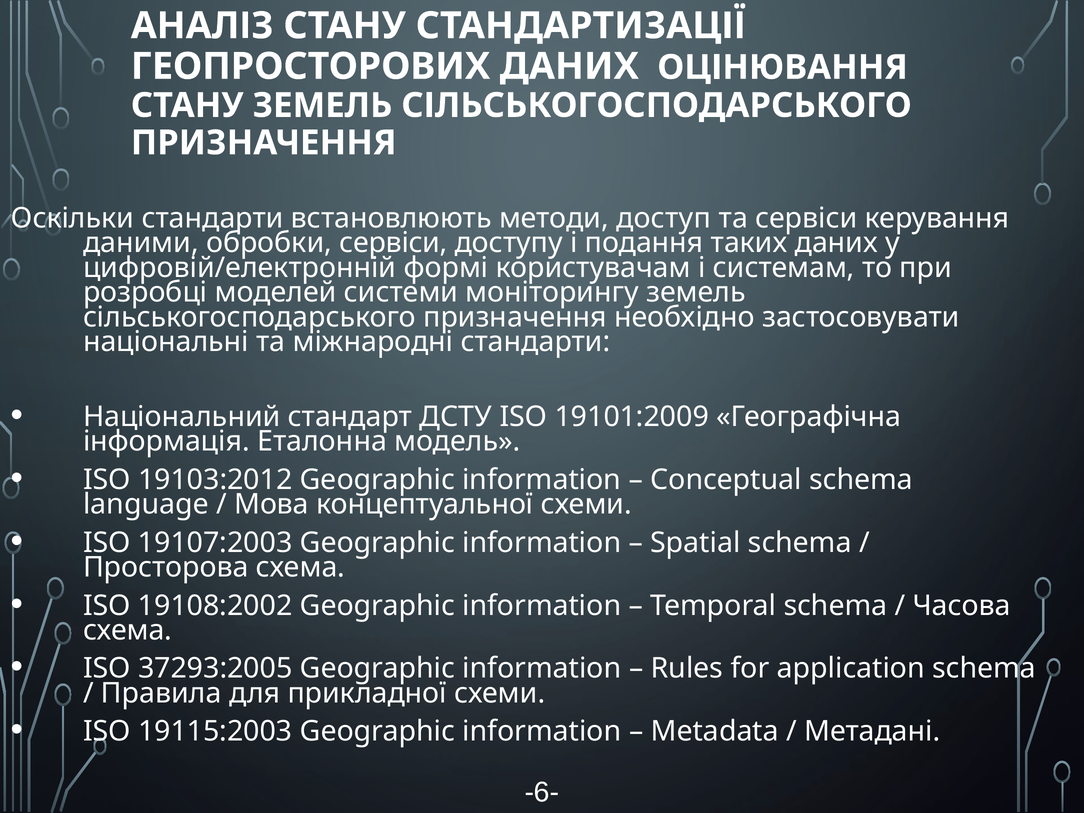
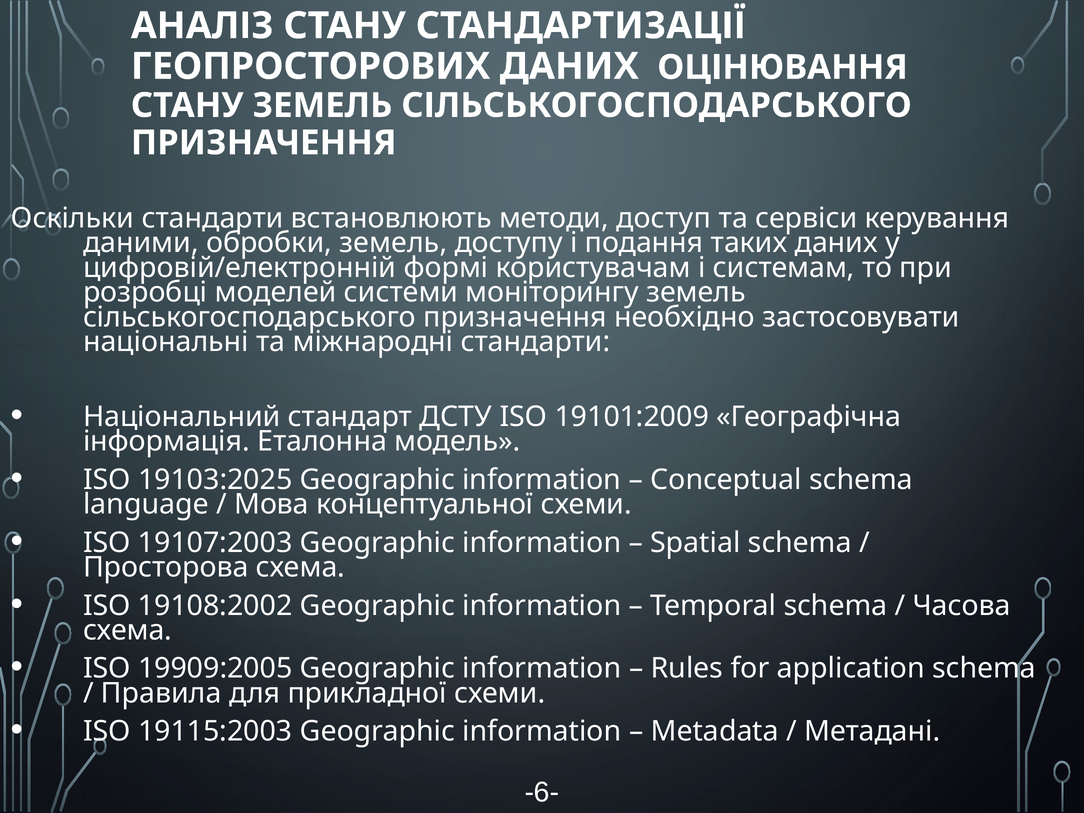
обробки сервіси: сервіси -> земель
19103:2012: 19103:2012 -> 19103:2025
37293:2005: 37293:2005 -> 19909:2005
